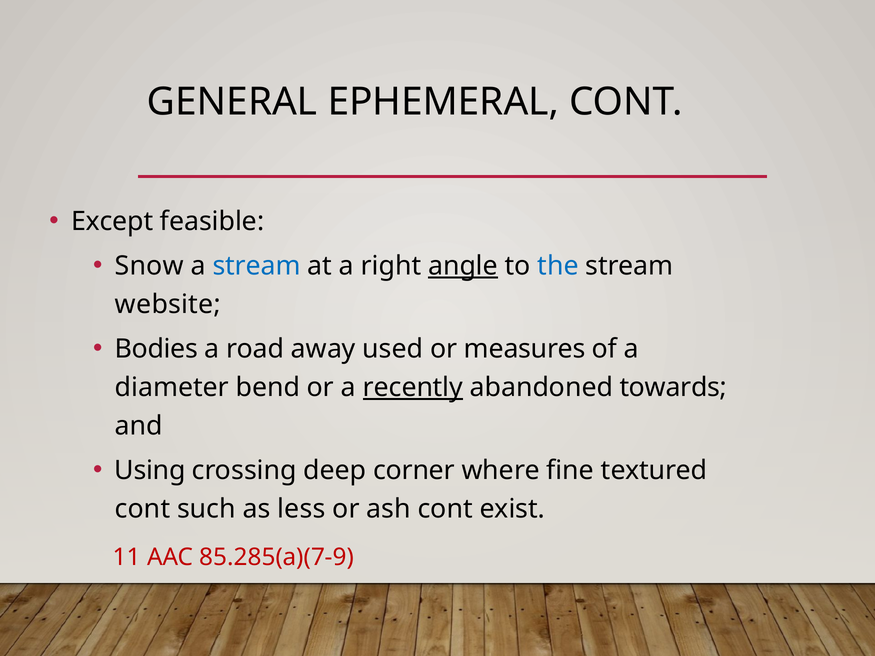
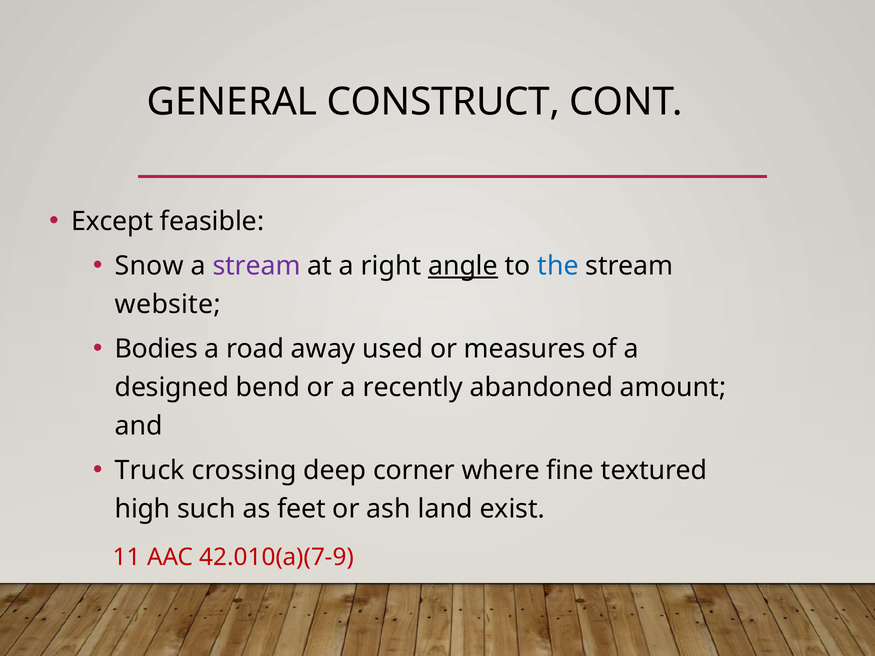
EPHEMERAL: EPHEMERAL -> CONSTRUCT
stream at (257, 266) colour: blue -> purple
diameter: diameter -> designed
recently underline: present -> none
towards: towards -> amount
Using: Using -> Truck
cont at (143, 509): cont -> high
less: less -> feet
ash cont: cont -> land
85.285(a)(7-9: 85.285(a)(7-9 -> 42.010(a)(7-9
